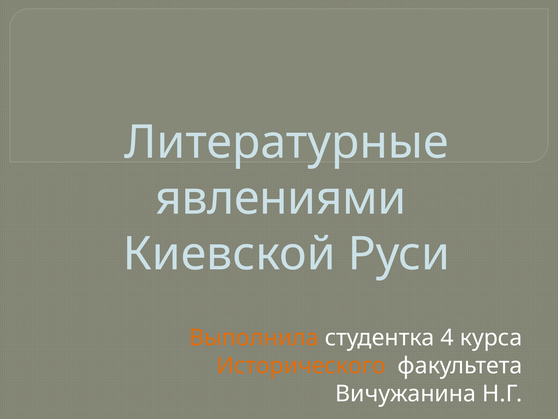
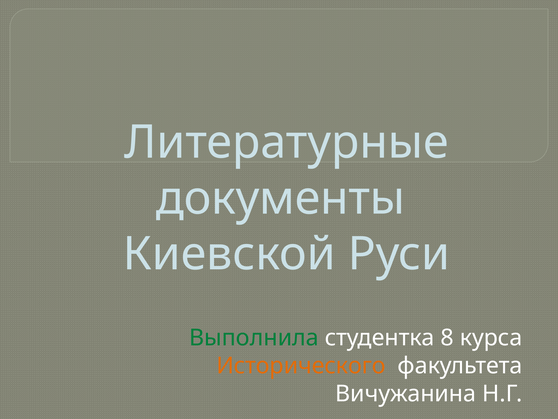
явлениями: явлениями -> документы
Выполнила colour: orange -> green
4: 4 -> 8
